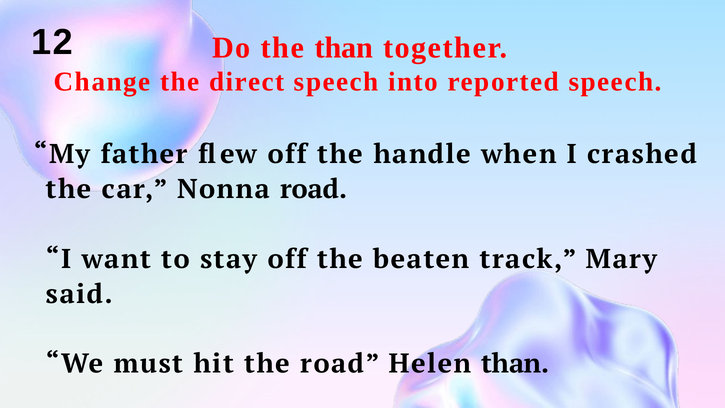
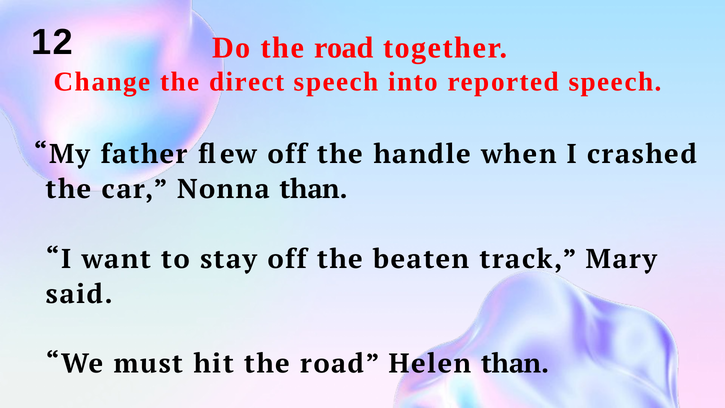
Do the than: than -> road
Nonna road: road -> than
